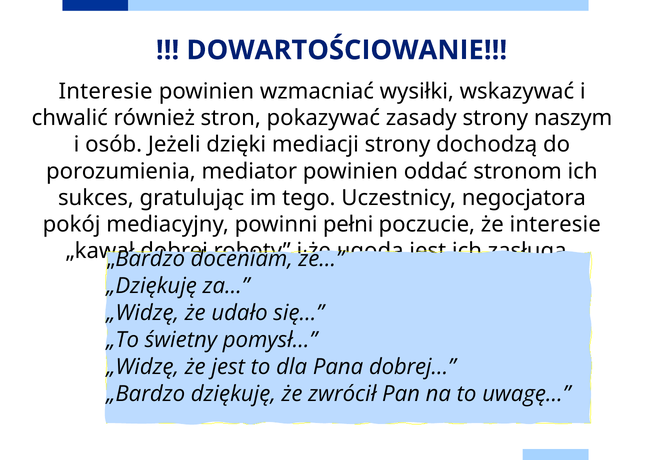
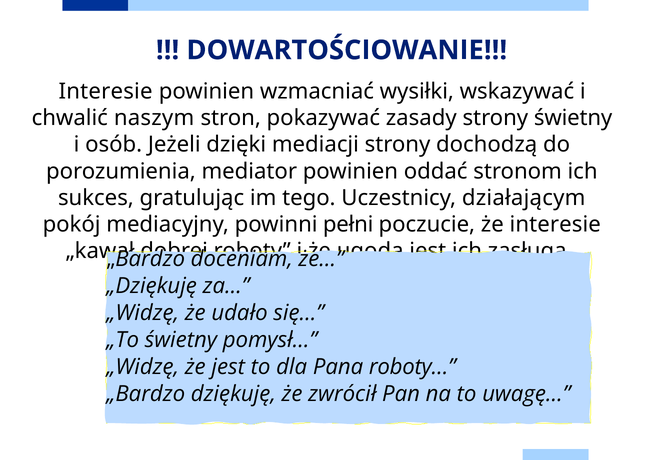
również: również -> naszym
strony naszym: naszym -> świetny
negocjatora: negocjatora -> działającym
dobrej…: dobrej… -> roboty…
